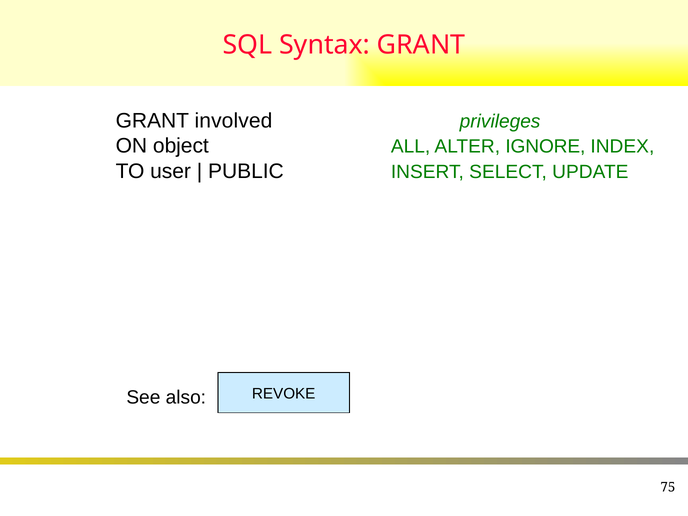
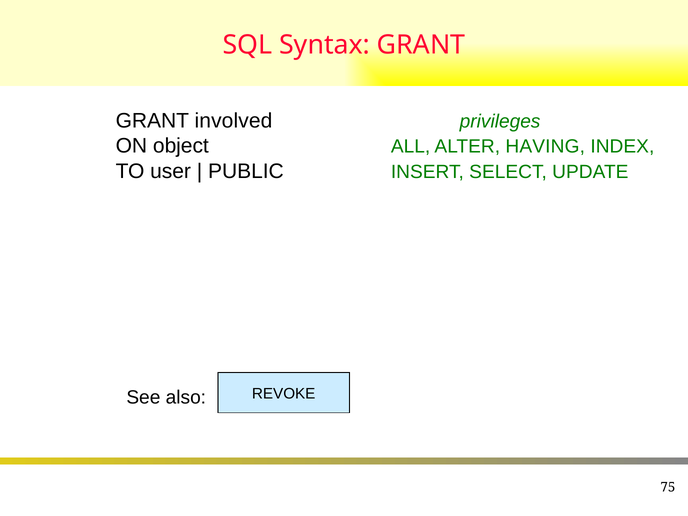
IGNORE: IGNORE -> HAVING
